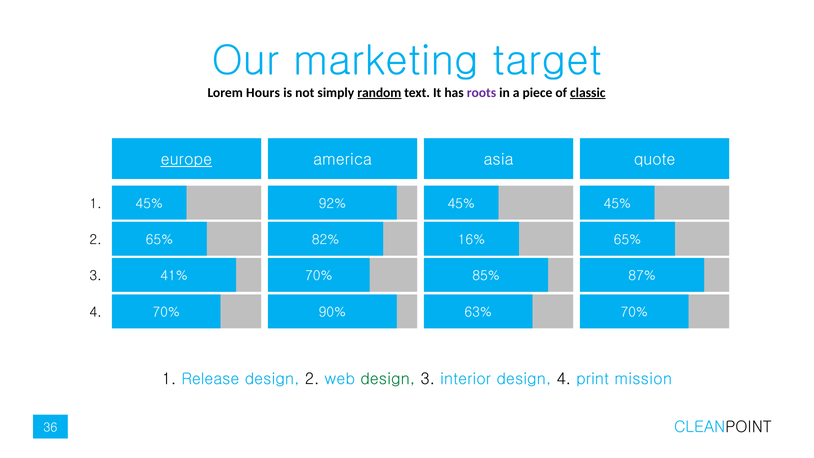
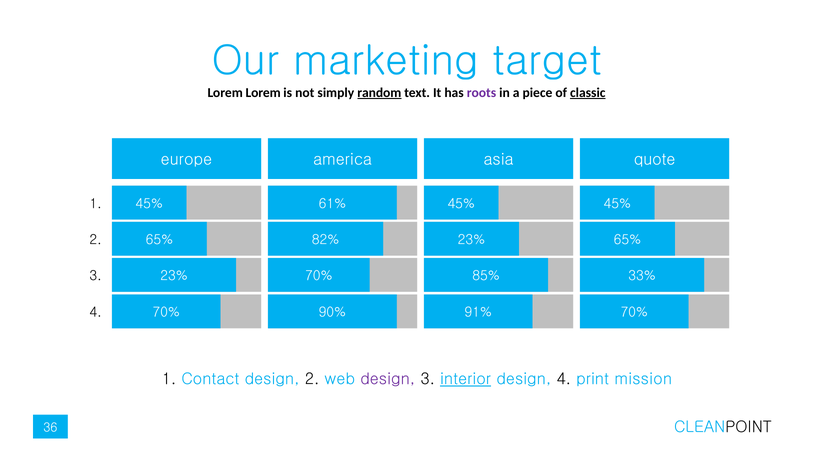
Lorem Hours: Hours -> Lorem
europe underline: present -> none
92%: 92% -> 61%
16% at (471, 240): 16% -> 23%
41% at (174, 276): 41% -> 23%
87%: 87% -> 33%
63%: 63% -> 91%
Release: Release -> Contact
design at (388, 379) colour: green -> purple
interior underline: none -> present
